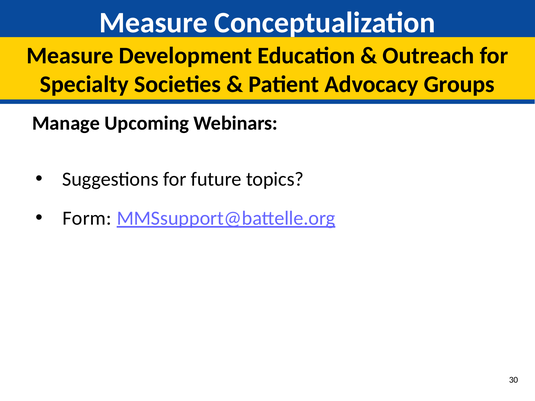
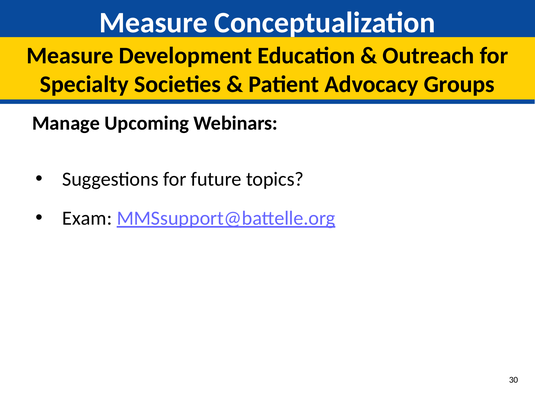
Form: Form -> Exam
